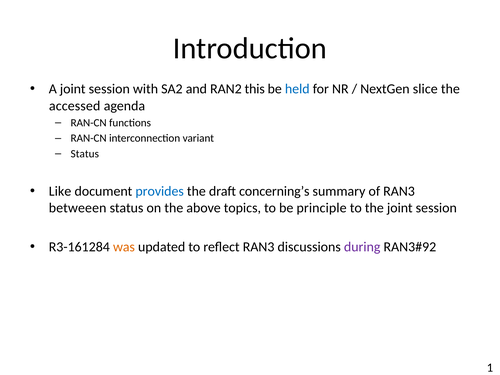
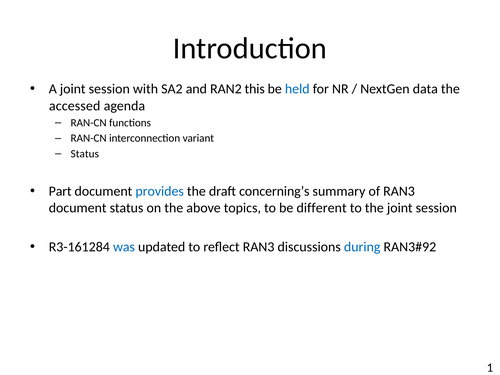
slice: slice -> data
Like: Like -> Part
betweeen at (78, 208): betweeen -> document
principle: principle -> different
was colour: orange -> blue
during colour: purple -> blue
